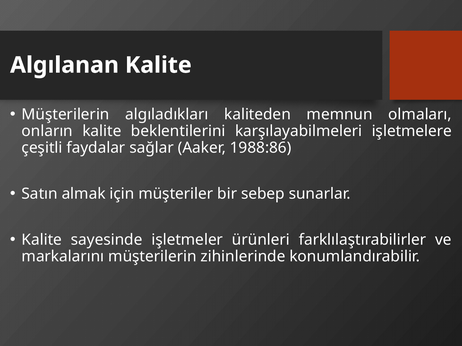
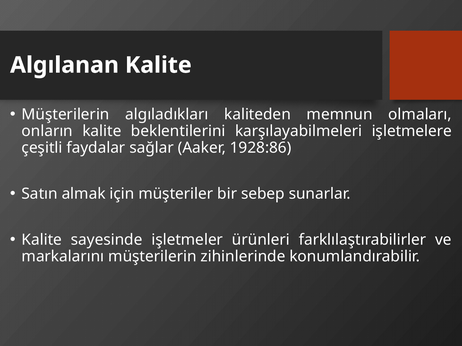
1988:86: 1988:86 -> 1928:86
